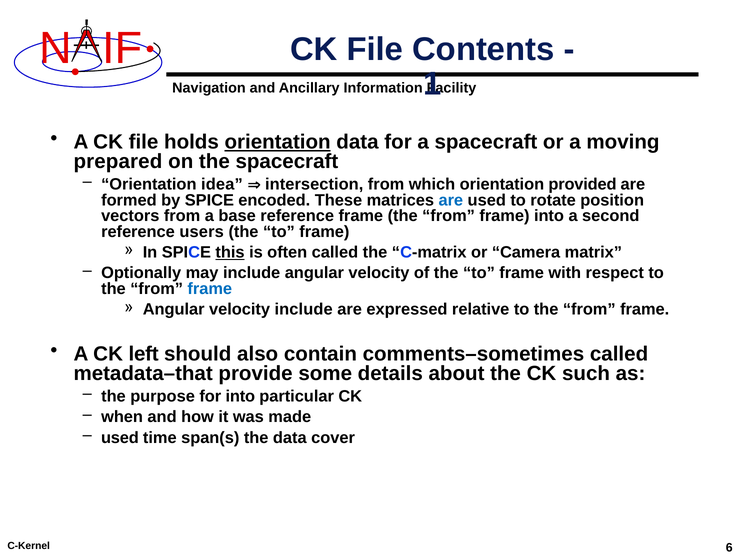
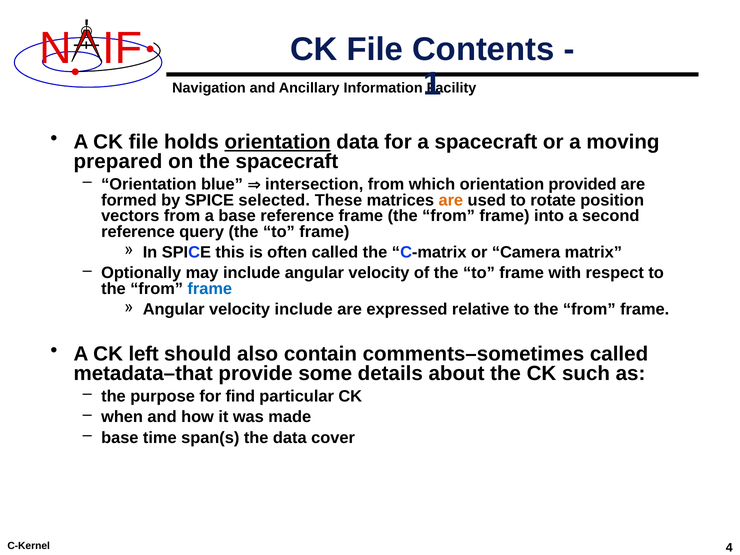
idea: idea -> blue
encoded: encoded -> selected
are at (451, 200) colour: blue -> orange
users: users -> query
this underline: present -> none
for into: into -> find
used at (120, 438): used -> base
6: 6 -> 4
